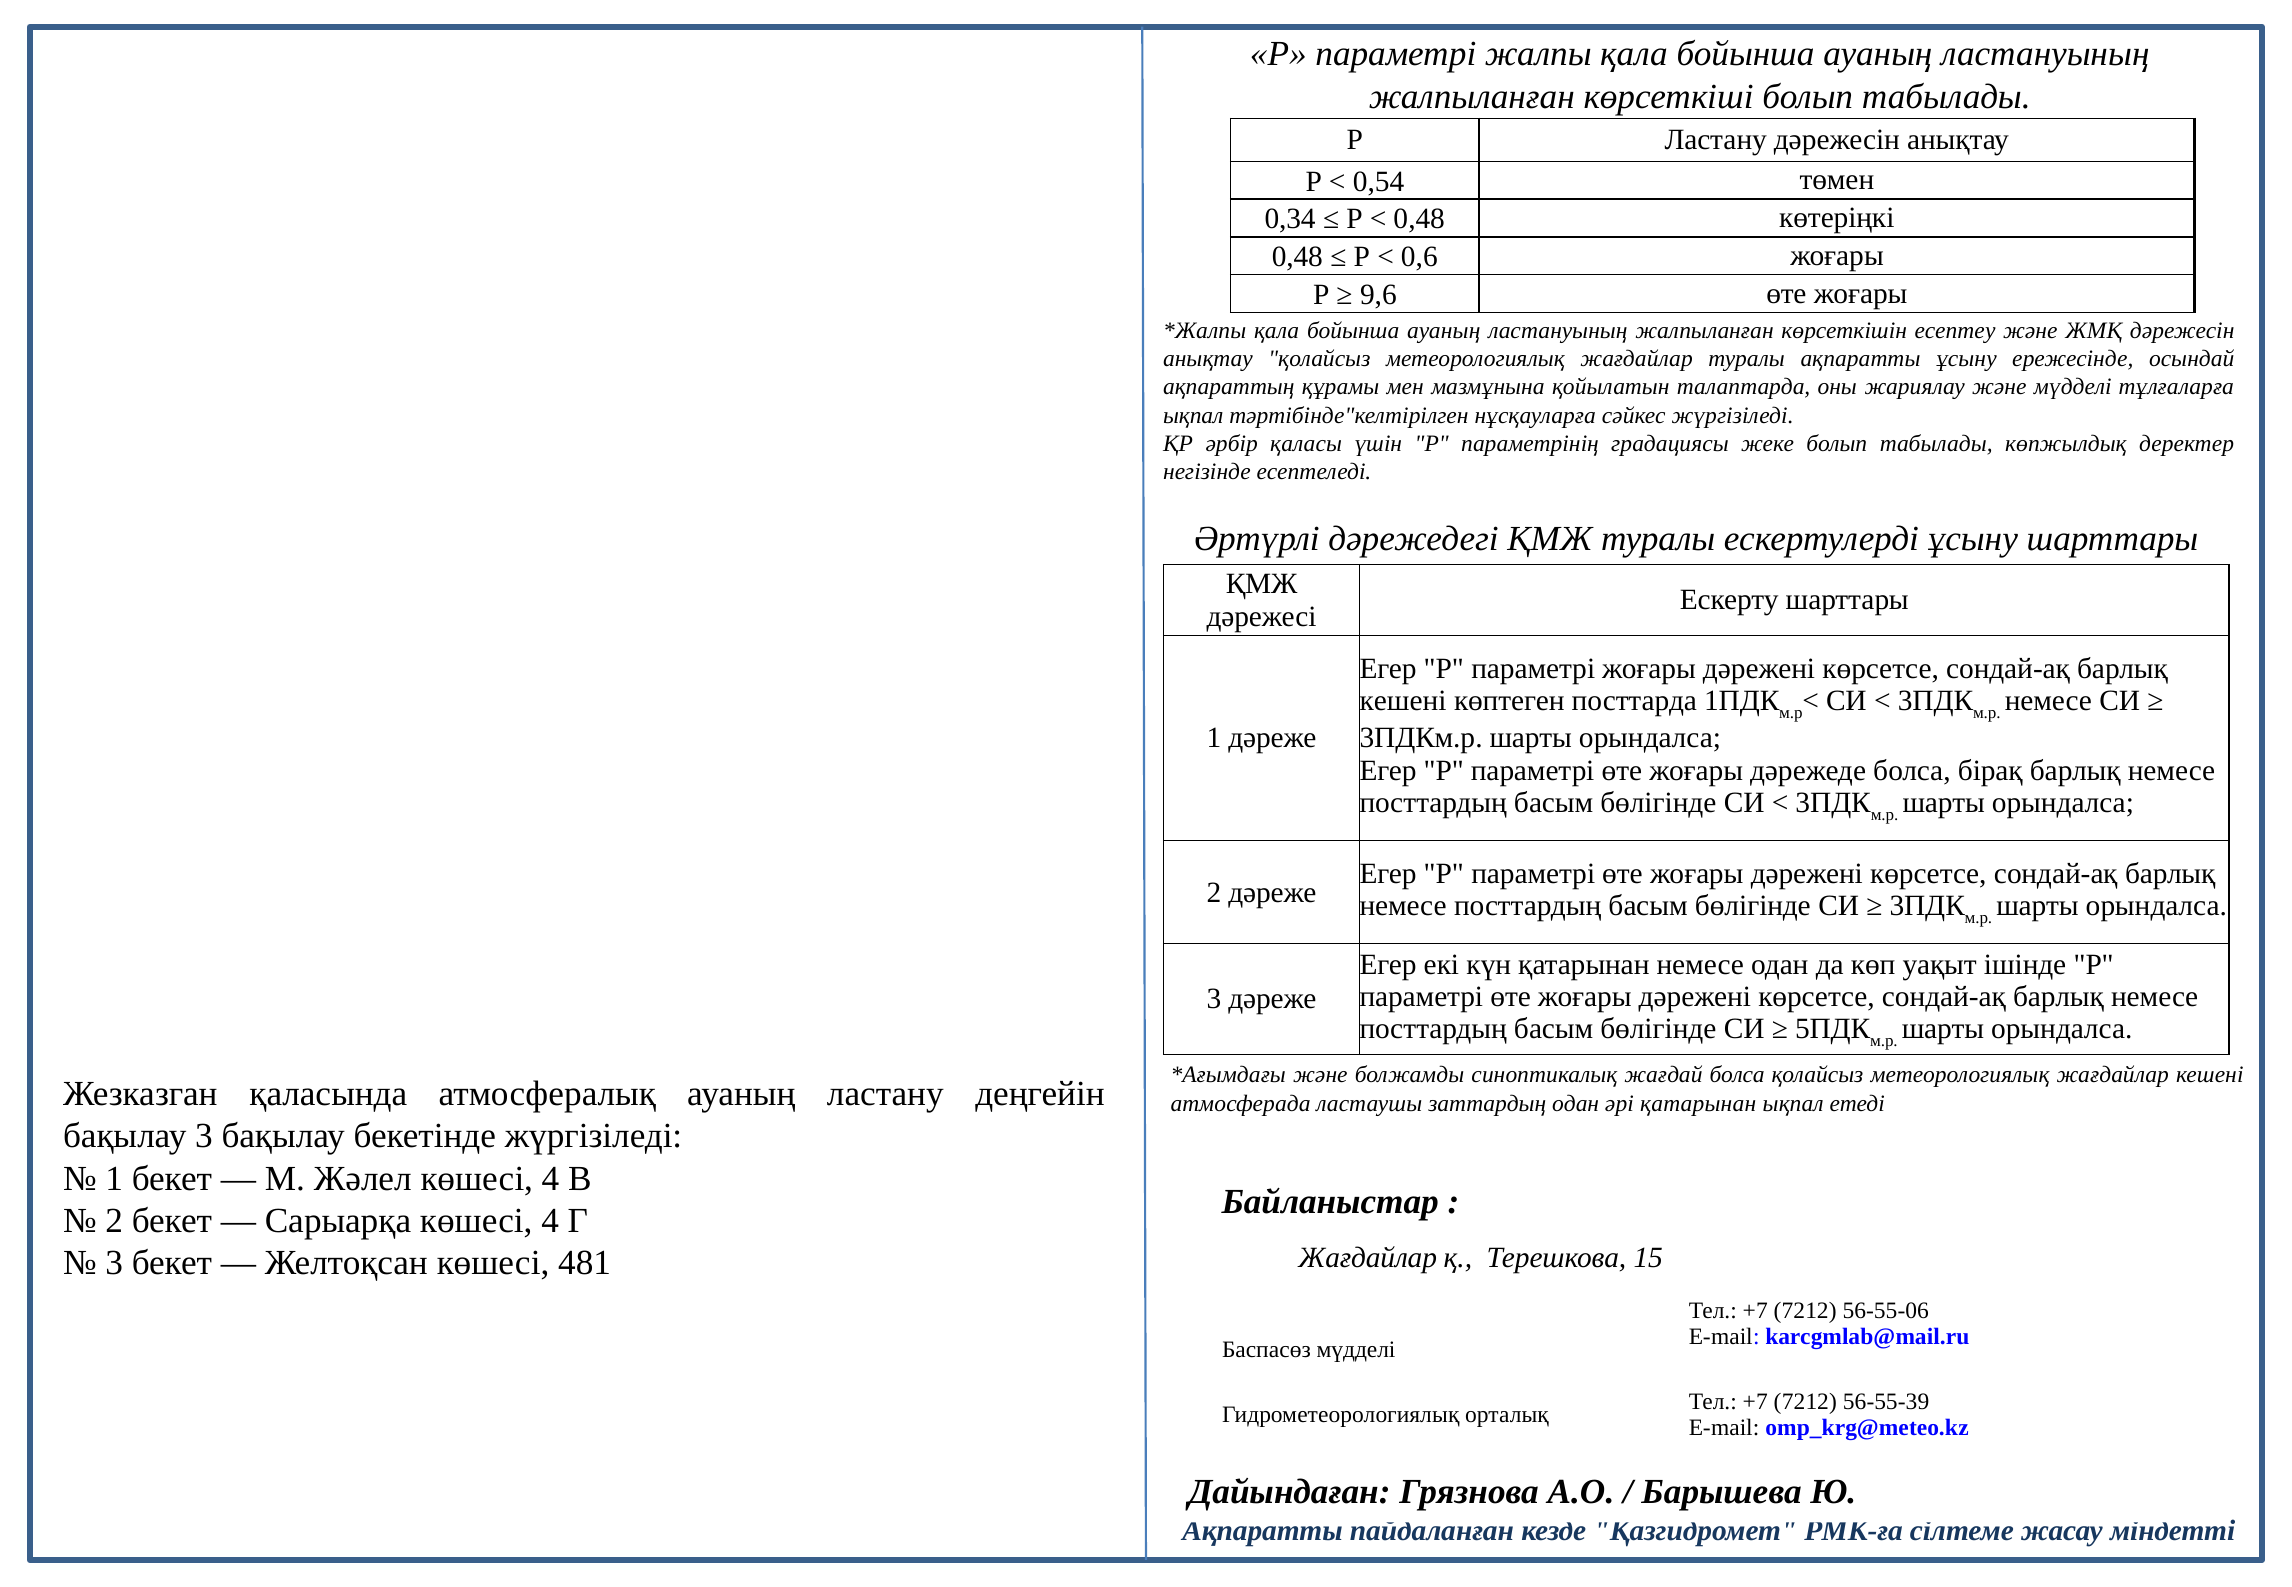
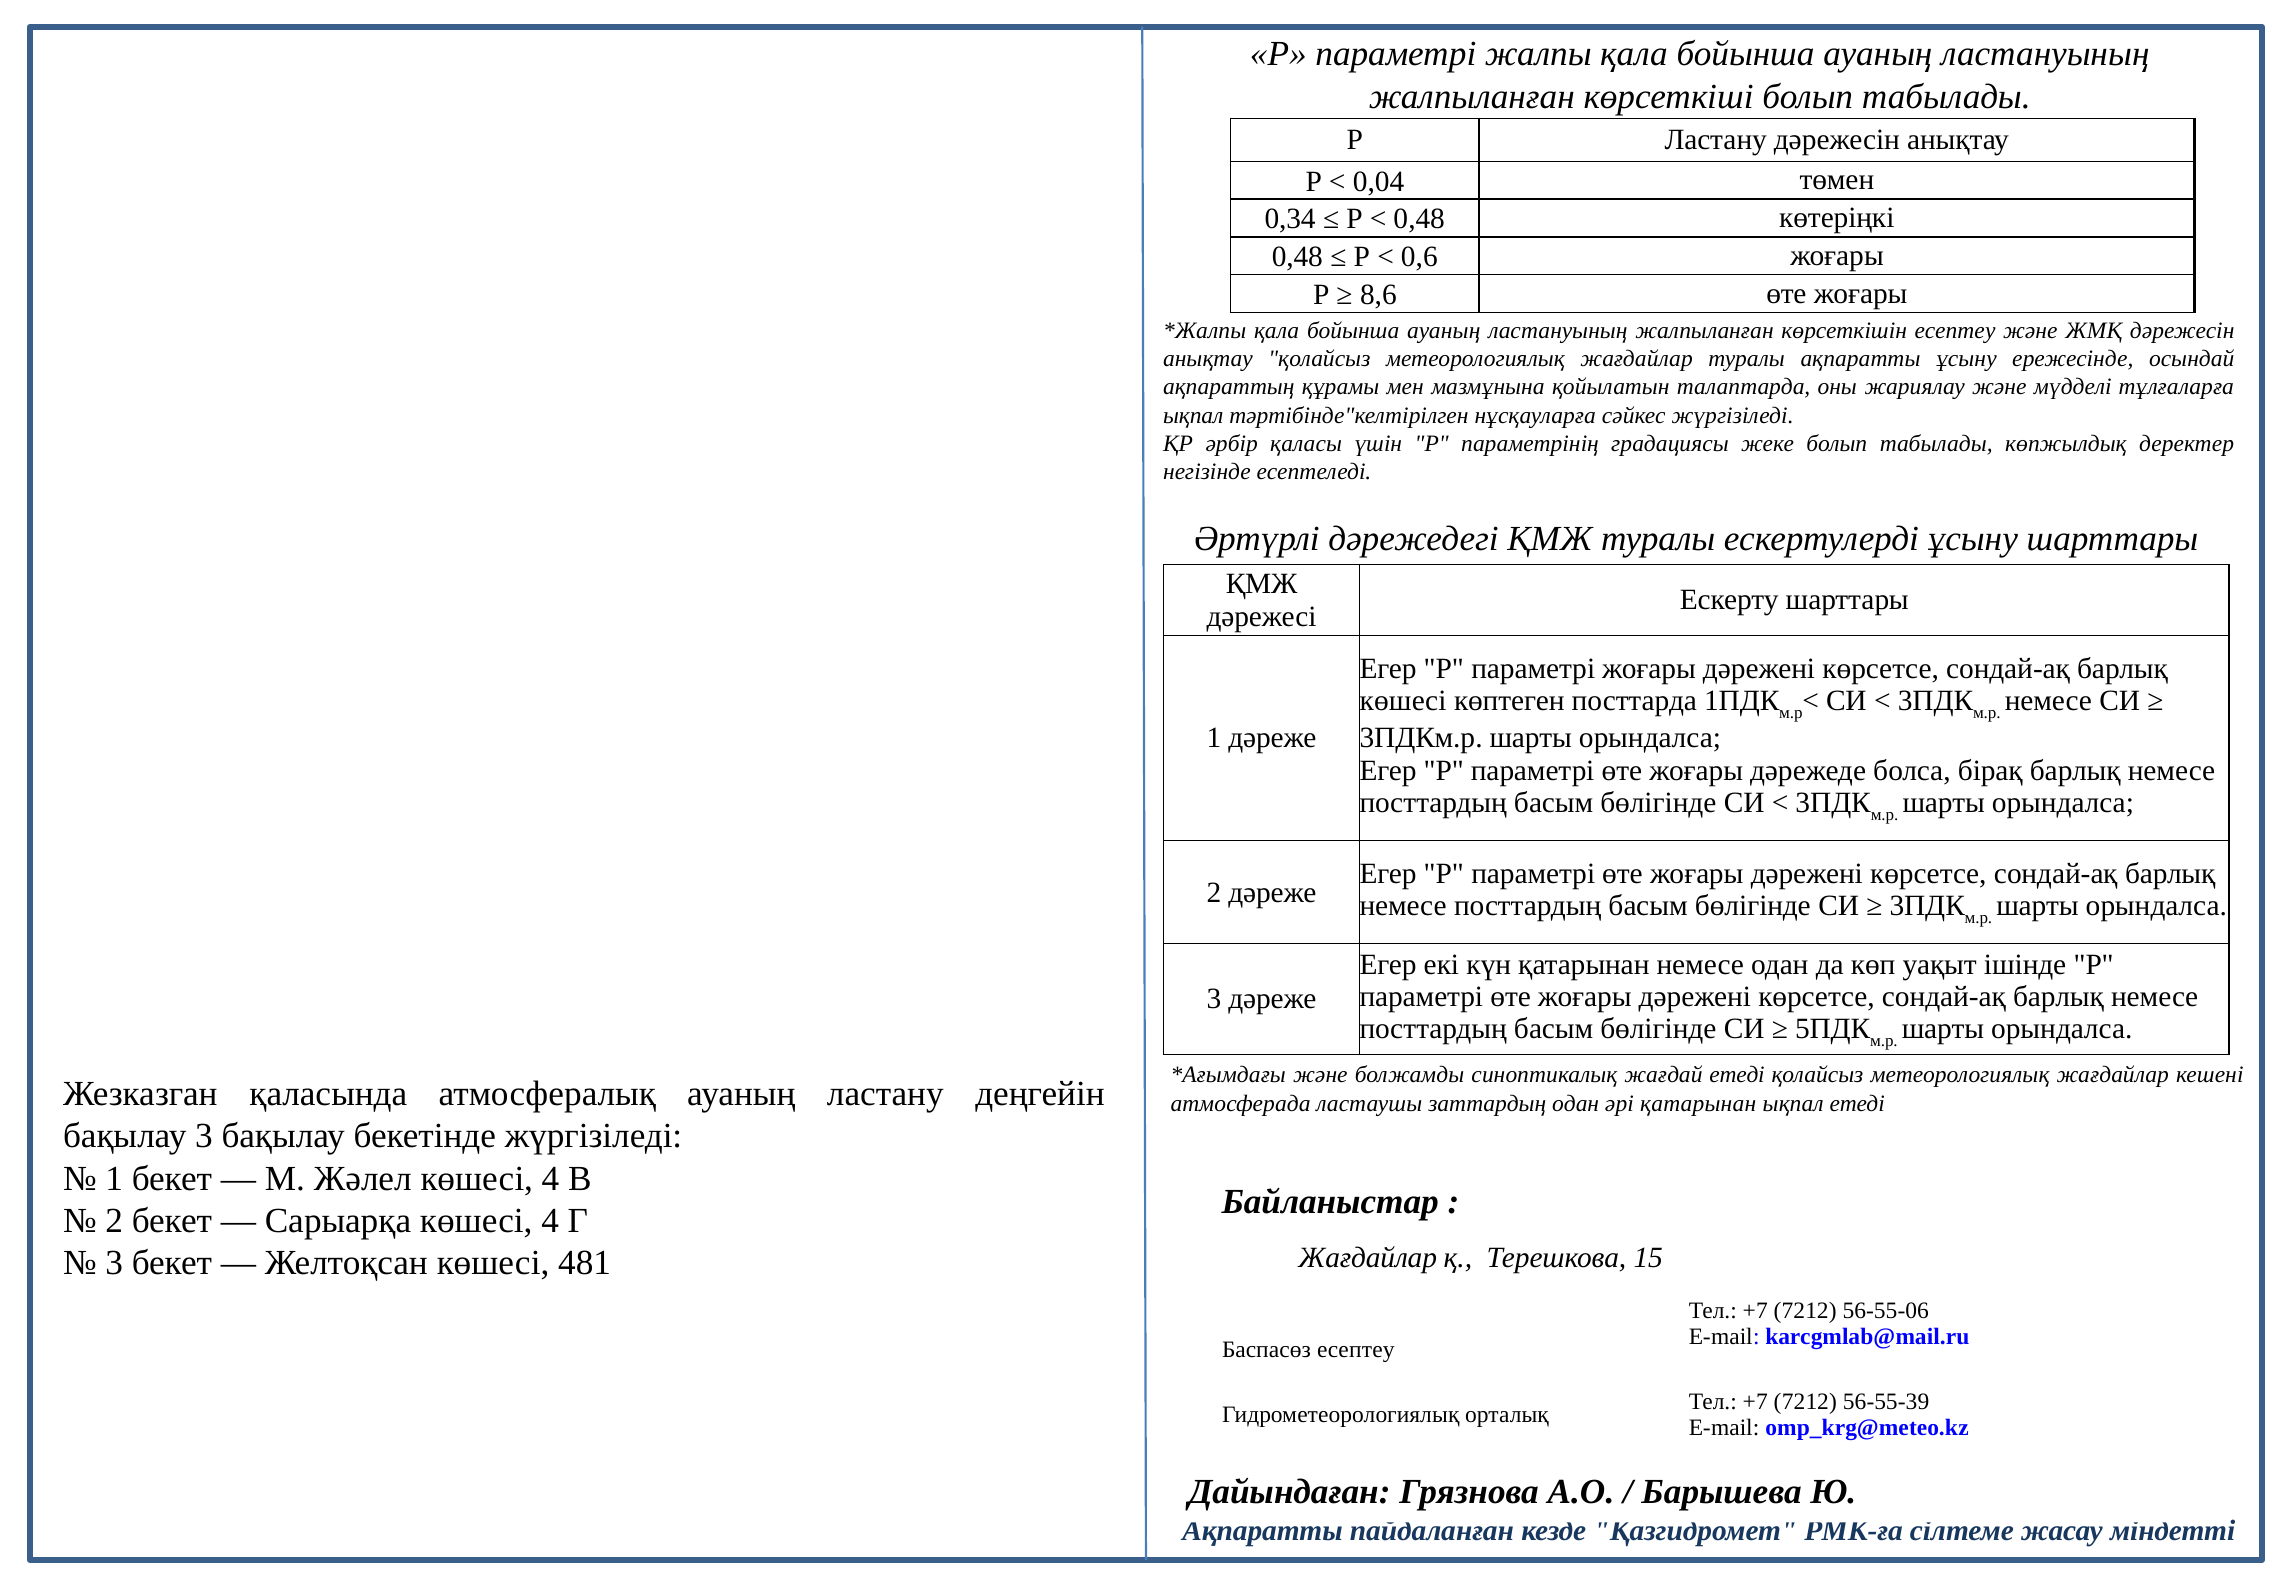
0,54: 0,54 -> 0,04
9,6: 9,6 -> 8,6
кешені at (1403, 701): кешені -> көшесі
жағдай болса: болса -> етеді
Баспасөз мүдделі: мүдделі -> есептеу
